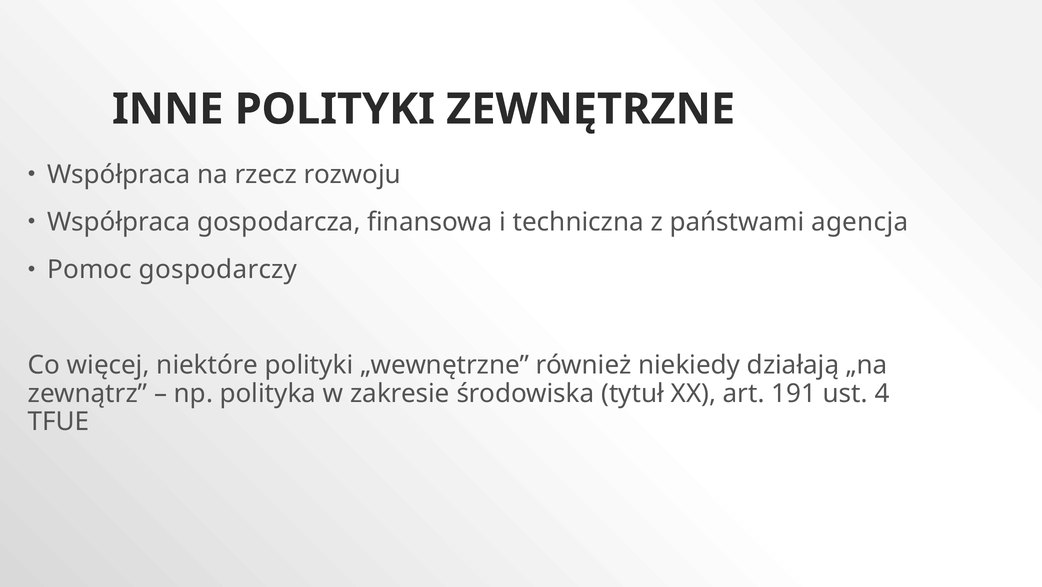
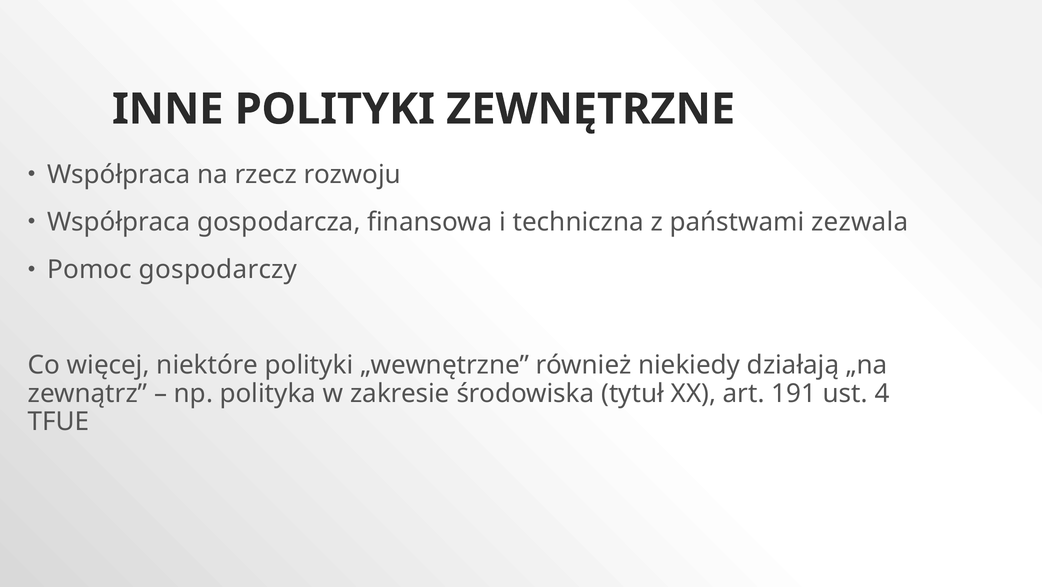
agencja: agencja -> zezwala
